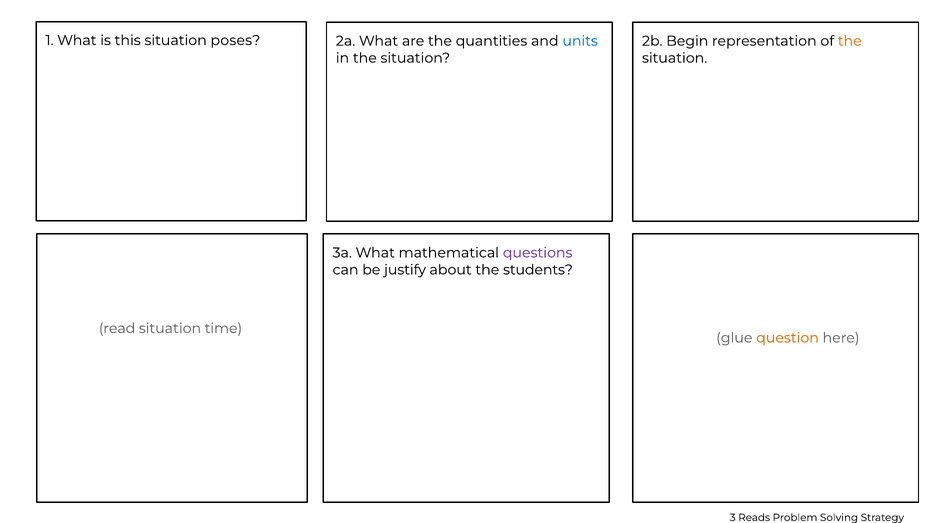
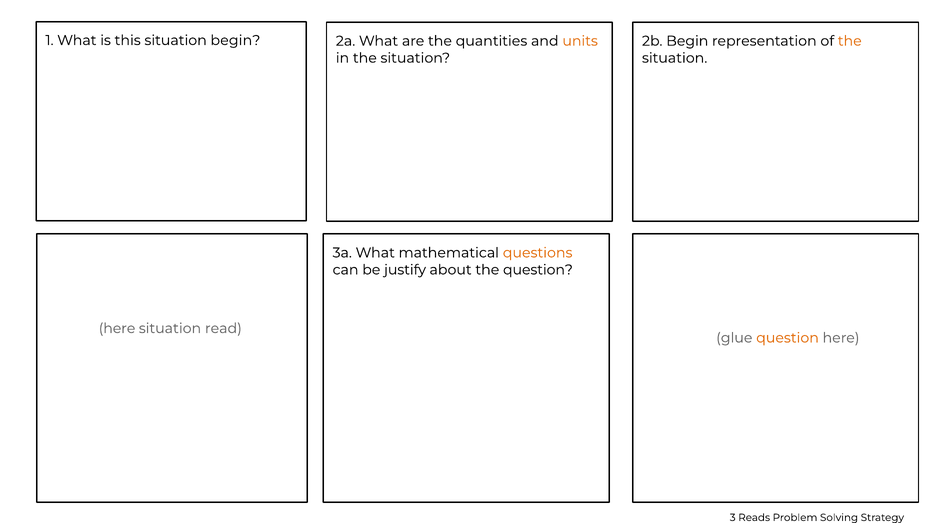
situation poses: poses -> begin
units colour: blue -> orange
questions colour: purple -> orange
the students: students -> question
read at (117, 328): read -> here
time: time -> read
